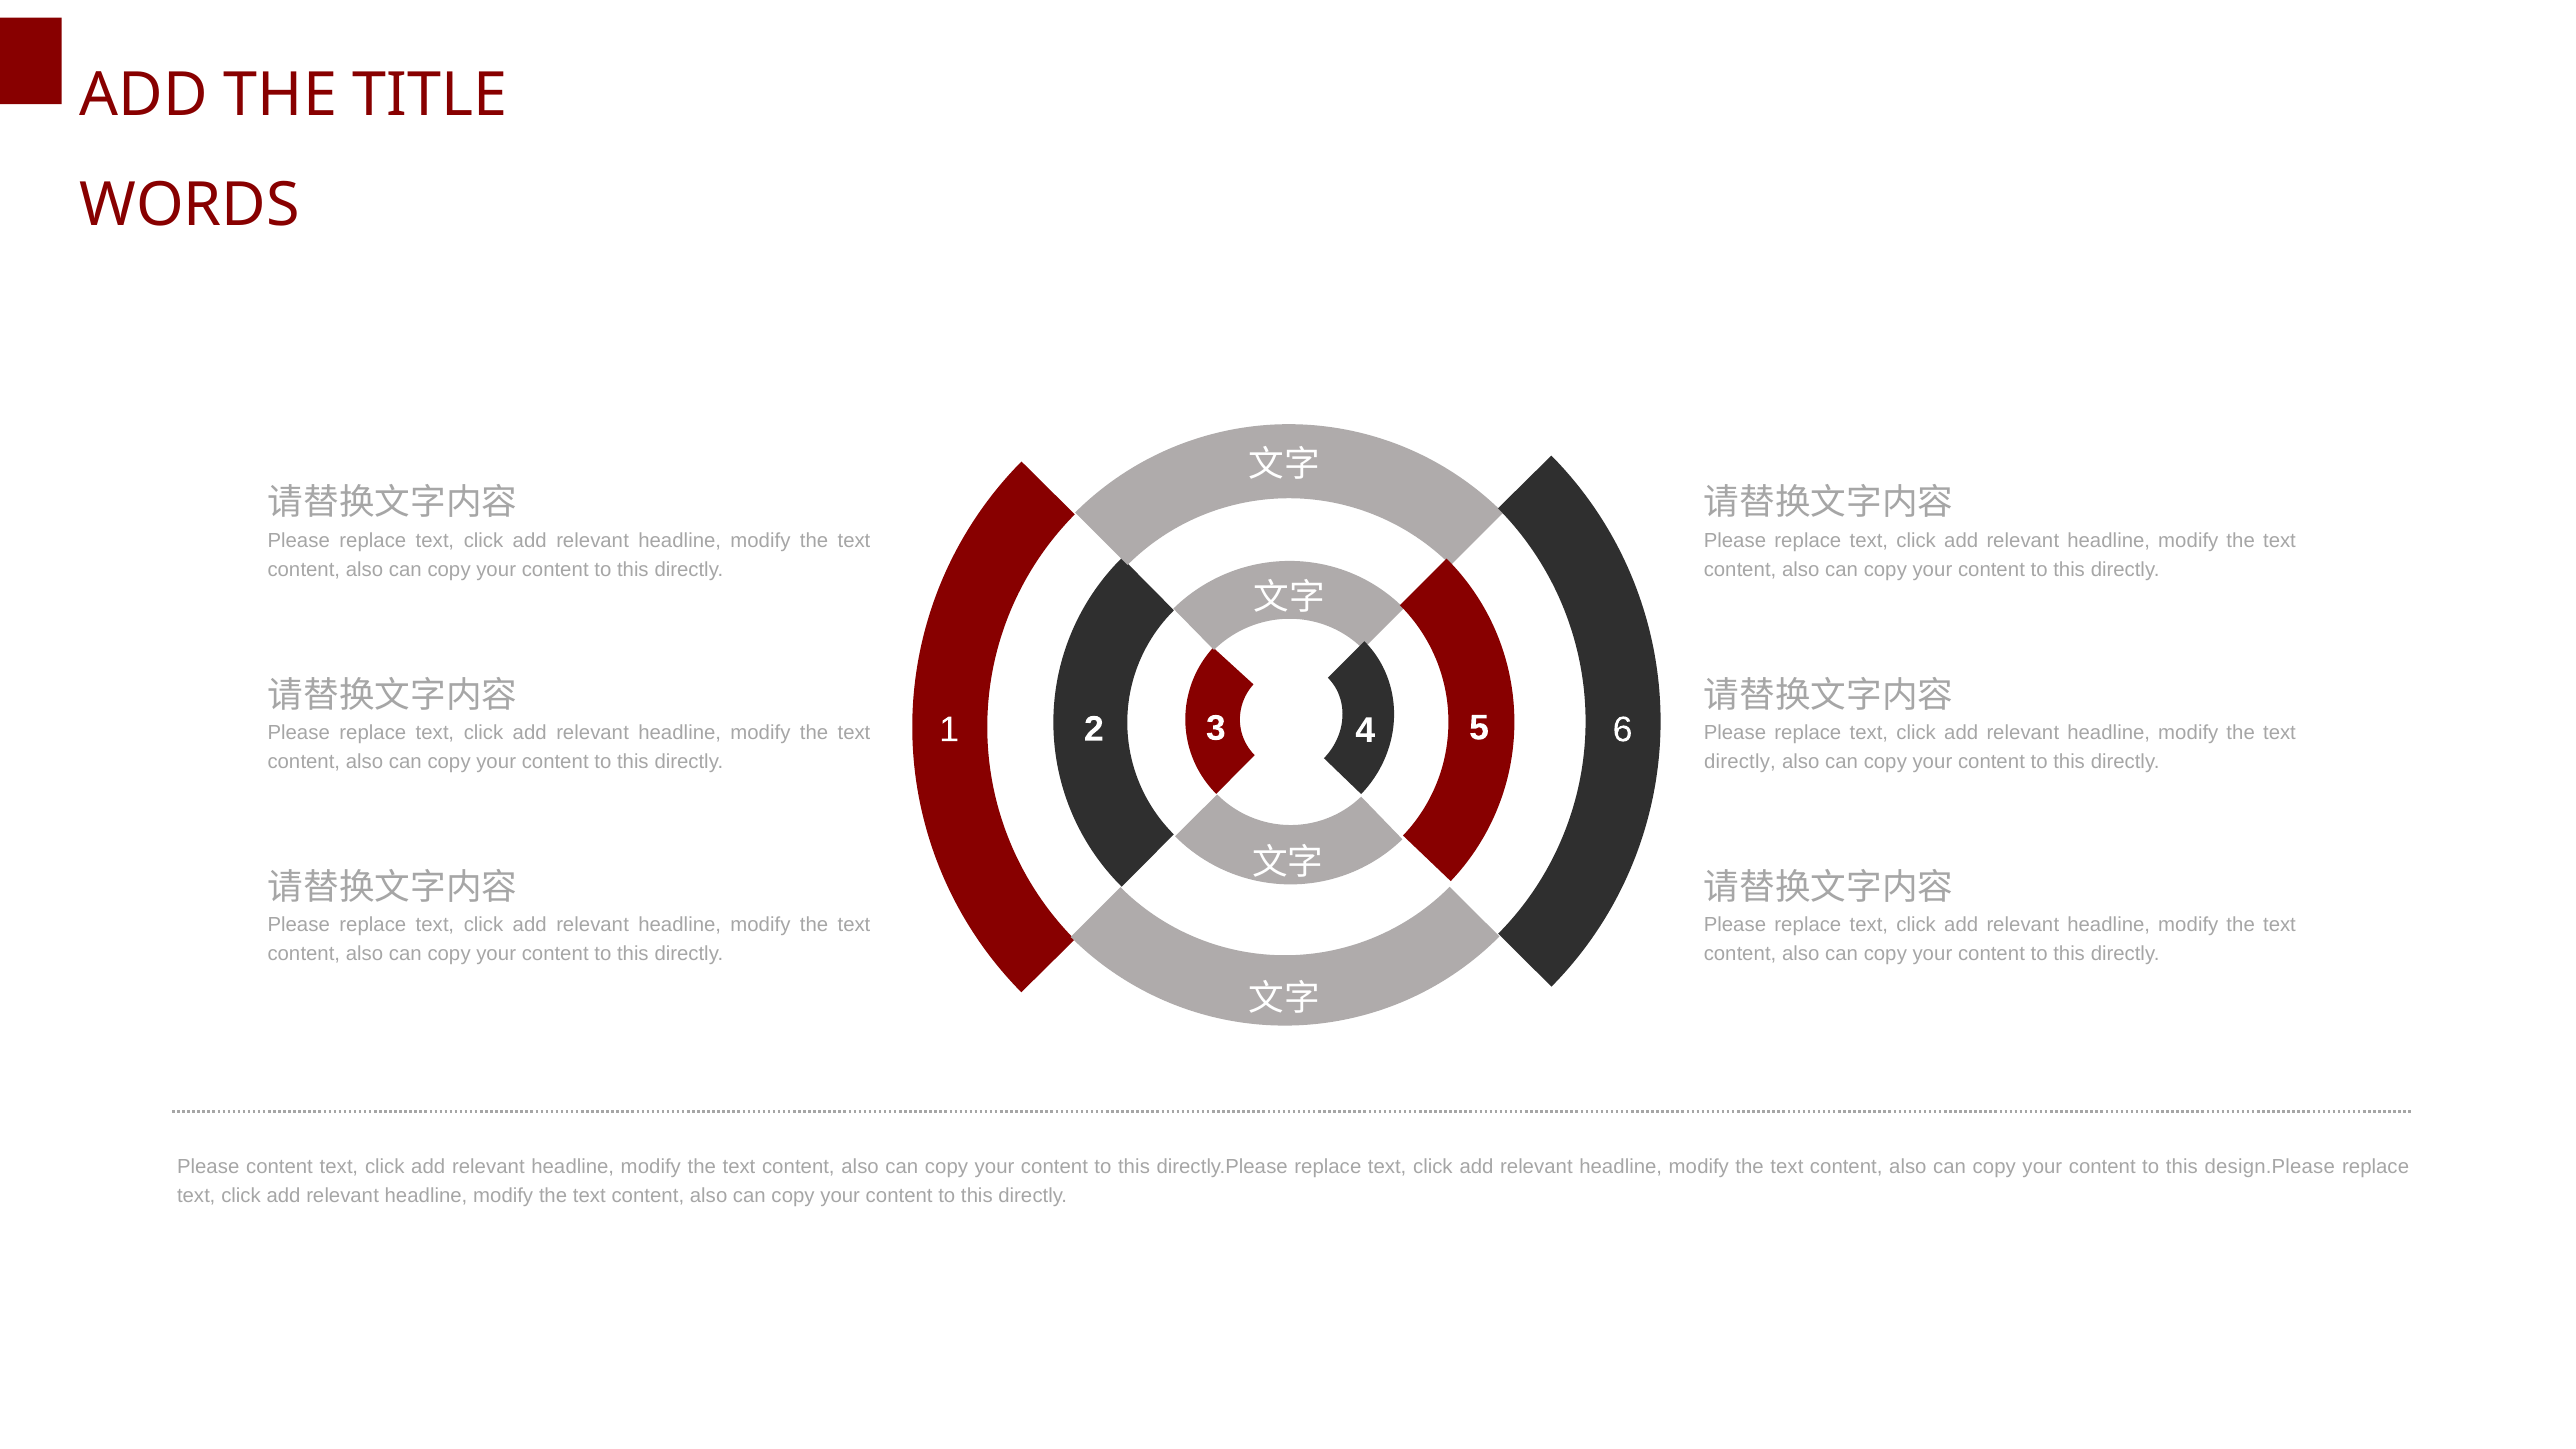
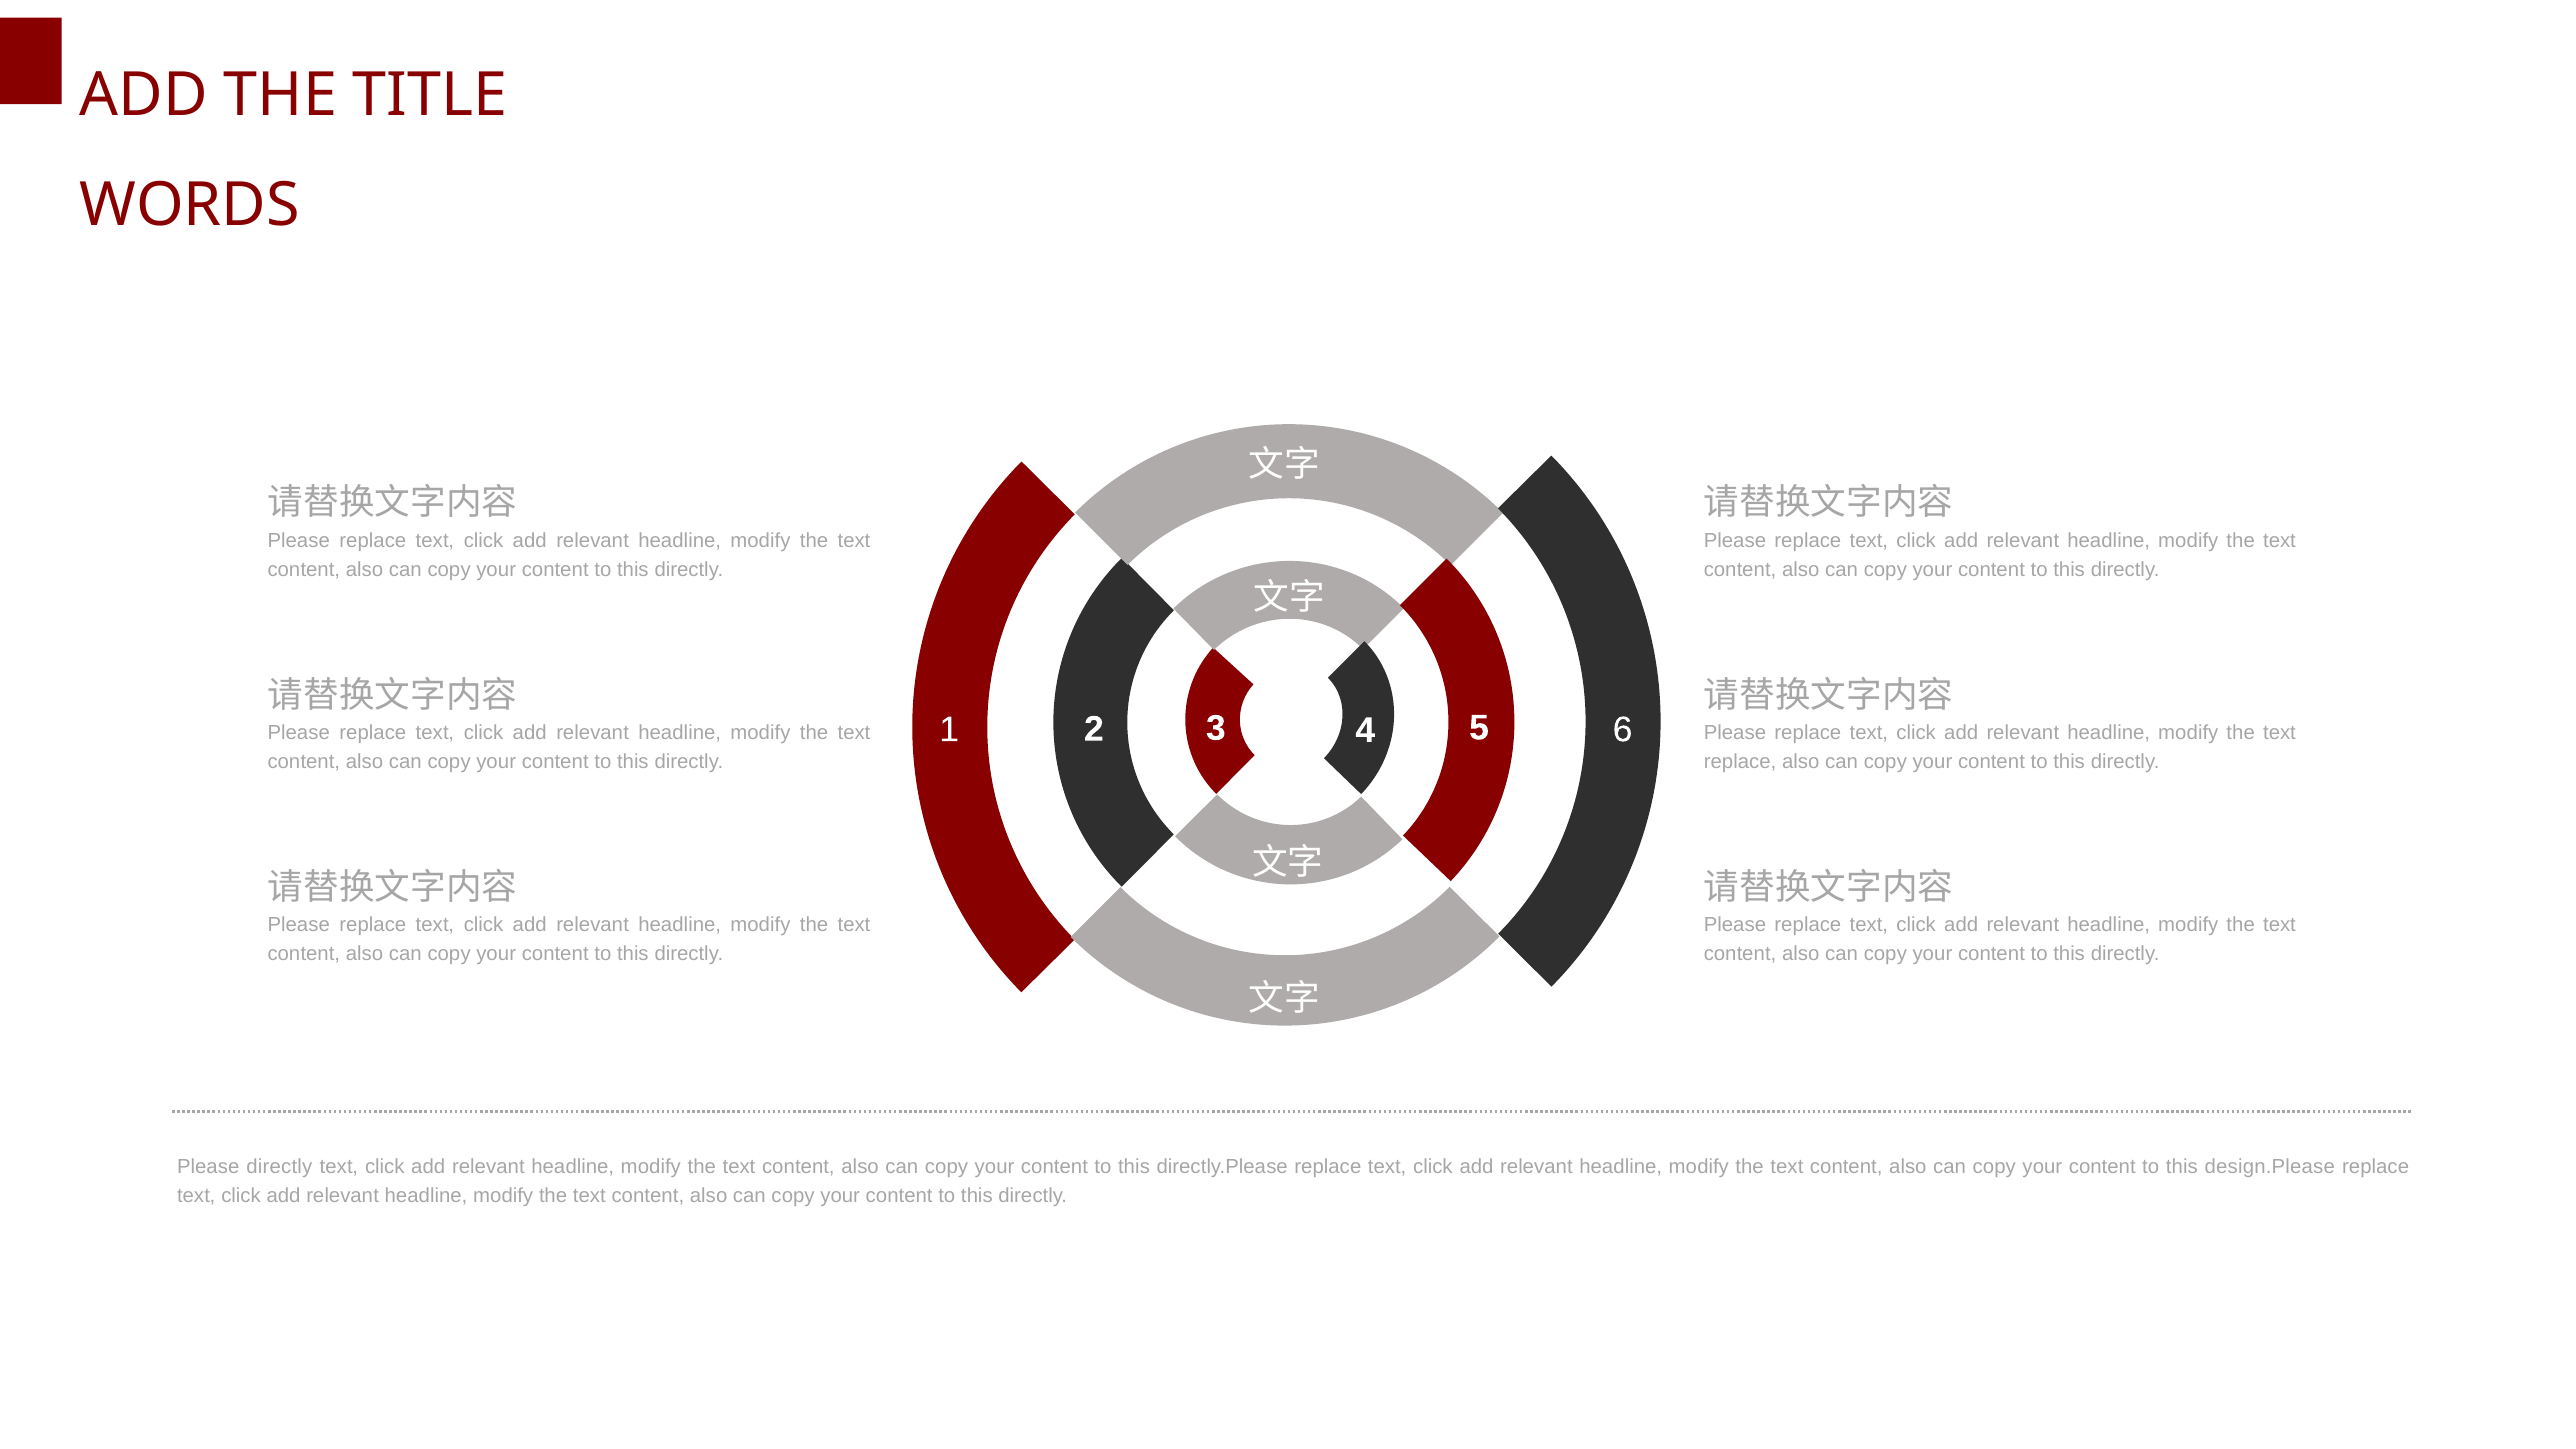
directly at (1740, 762): directly -> replace
Please content: content -> directly
